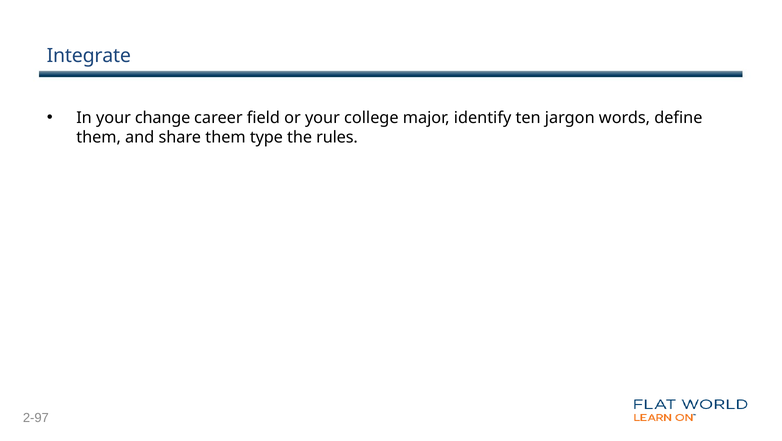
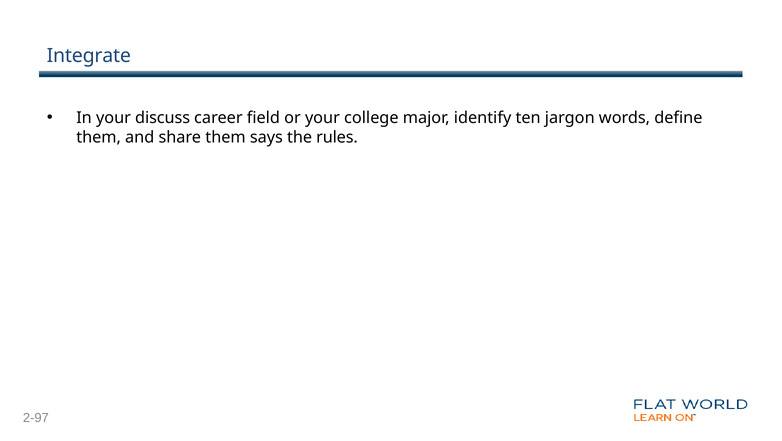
change: change -> discuss
type: type -> says
